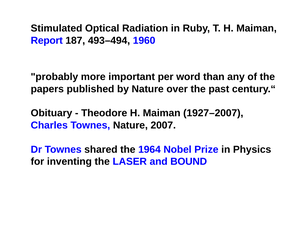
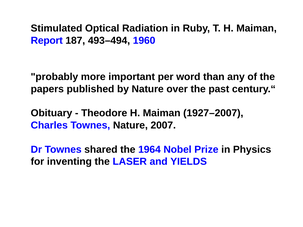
BOUND: BOUND -> YIELDS
